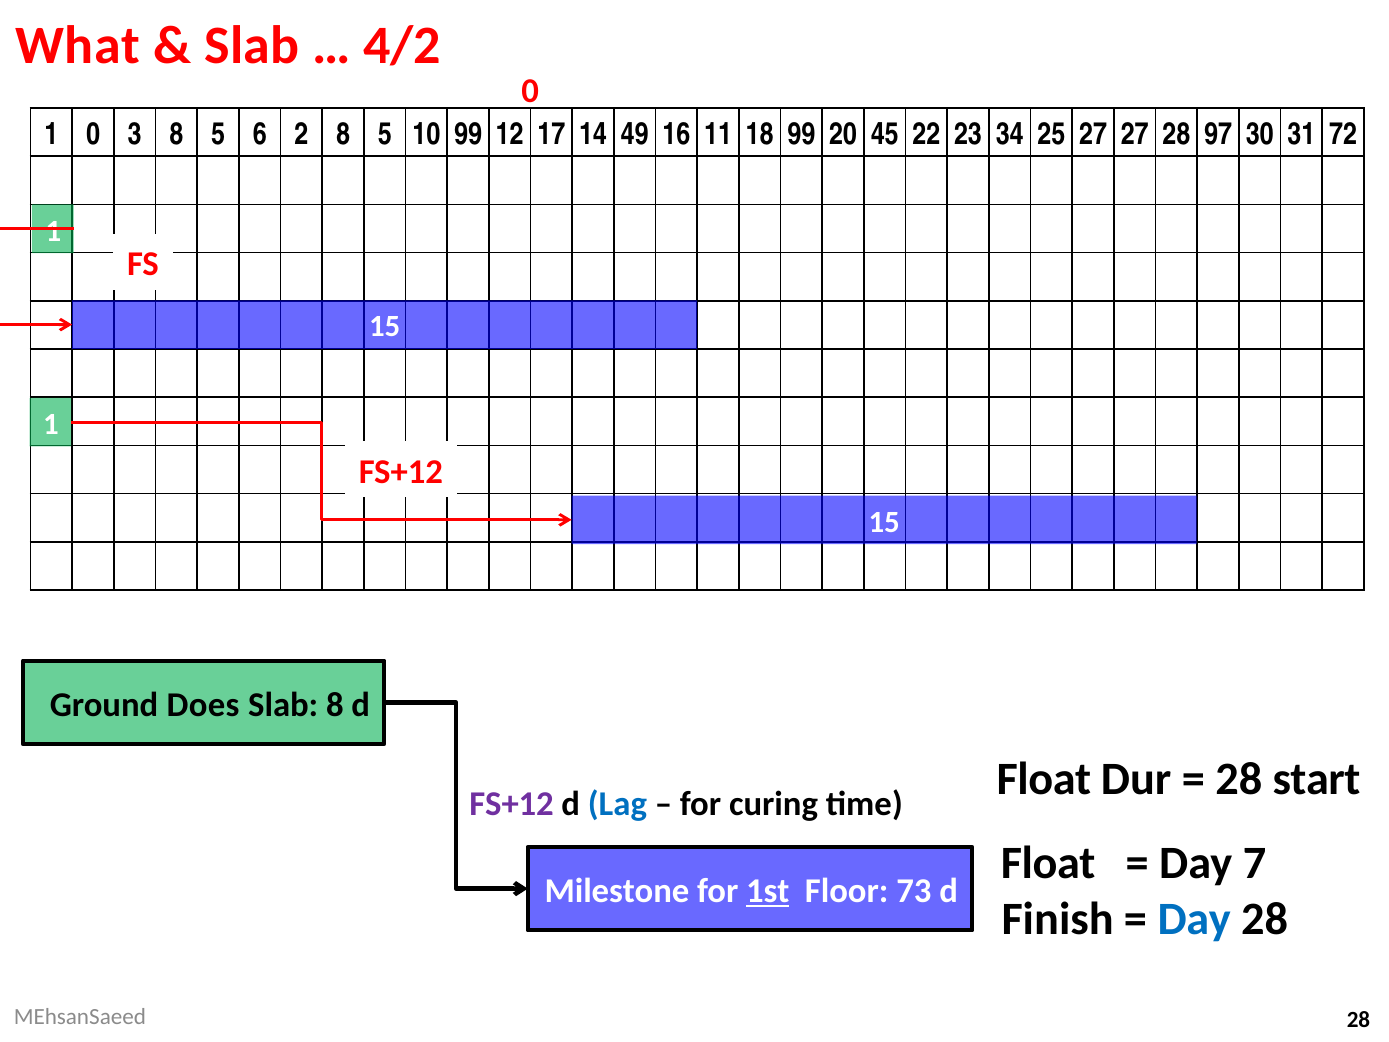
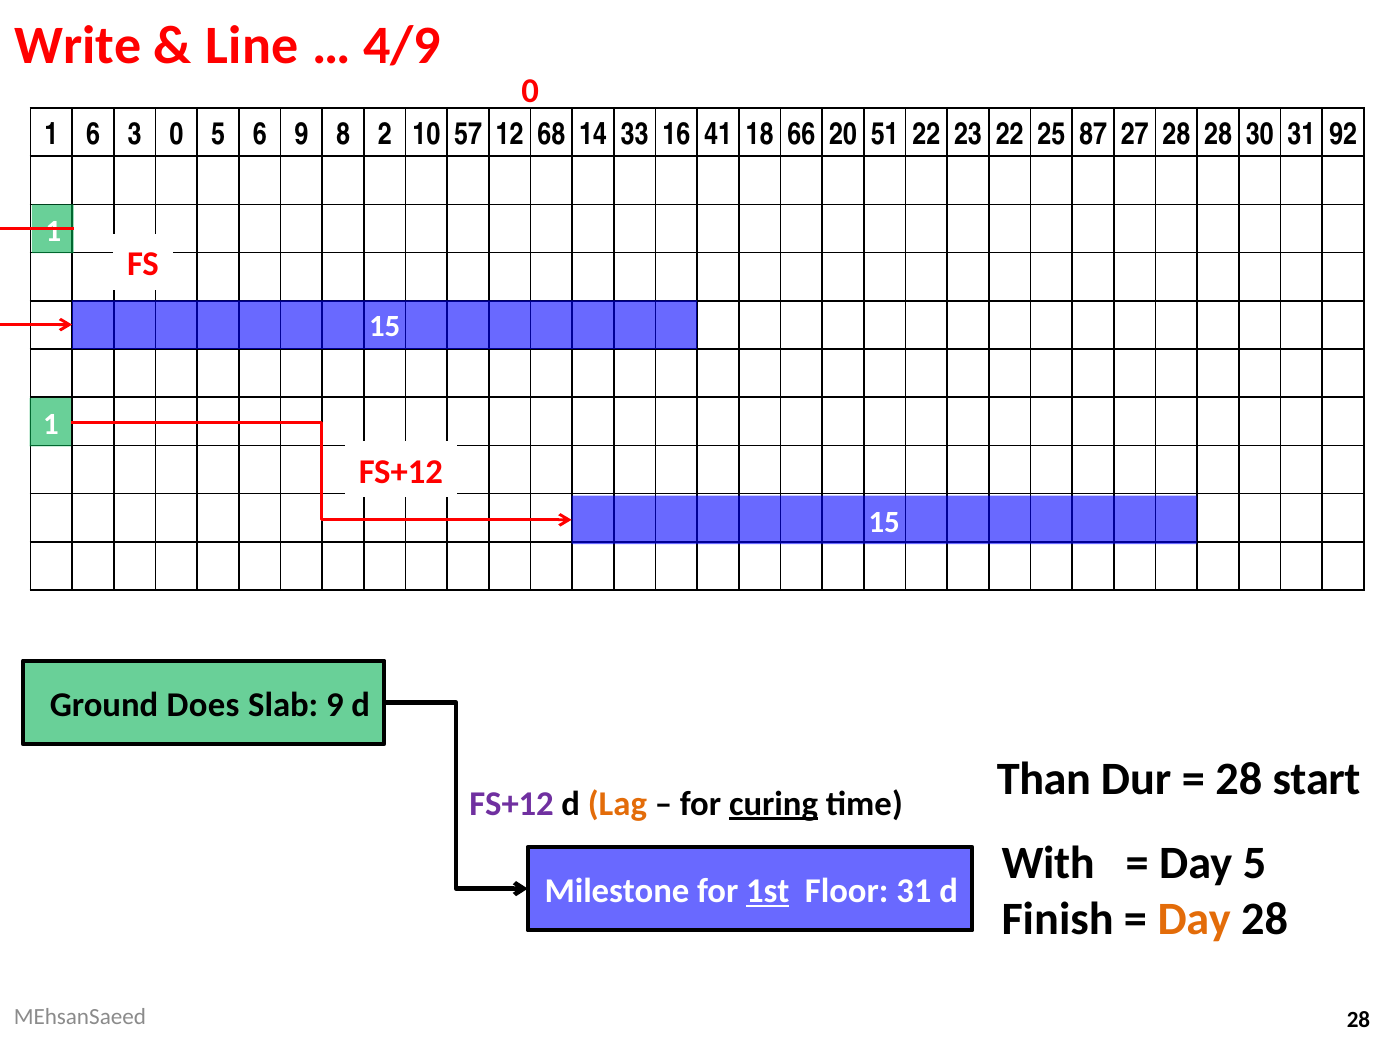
What: What -> Write
Slab at (252, 45): Slab -> Line
4/2: 4/2 -> 4/9
1 0: 0 -> 6
3 8: 8 -> 0
6 2: 2 -> 9
5 at (385, 134): 5 -> 2
10 99: 99 -> 57
17: 17 -> 68
49: 49 -> 33
11: 11 -> 41
18 99: 99 -> 66
45: 45 -> 51
23 34: 34 -> 22
25 27: 27 -> 87
28 97: 97 -> 28
72: 72 -> 92
Slab 8: 8 -> 9
Float at (1044, 779): Float -> Than
Lag colour: blue -> orange
curing underline: none -> present
Float at (1048, 863): Float -> With
Day 7: 7 -> 5
Floor 73: 73 -> 31
Day at (1194, 919) colour: blue -> orange
